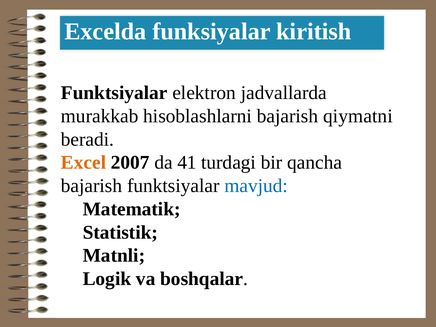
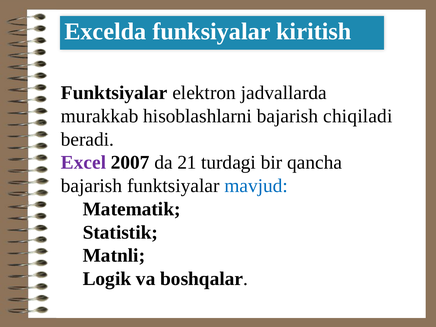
qiymatni: qiymatni -> chiqiladi
Excel colour: orange -> purple
41: 41 -> 21
